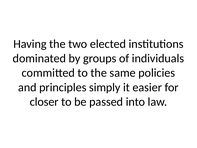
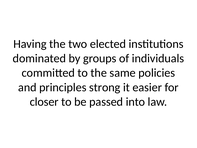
simply: simply -> strong
